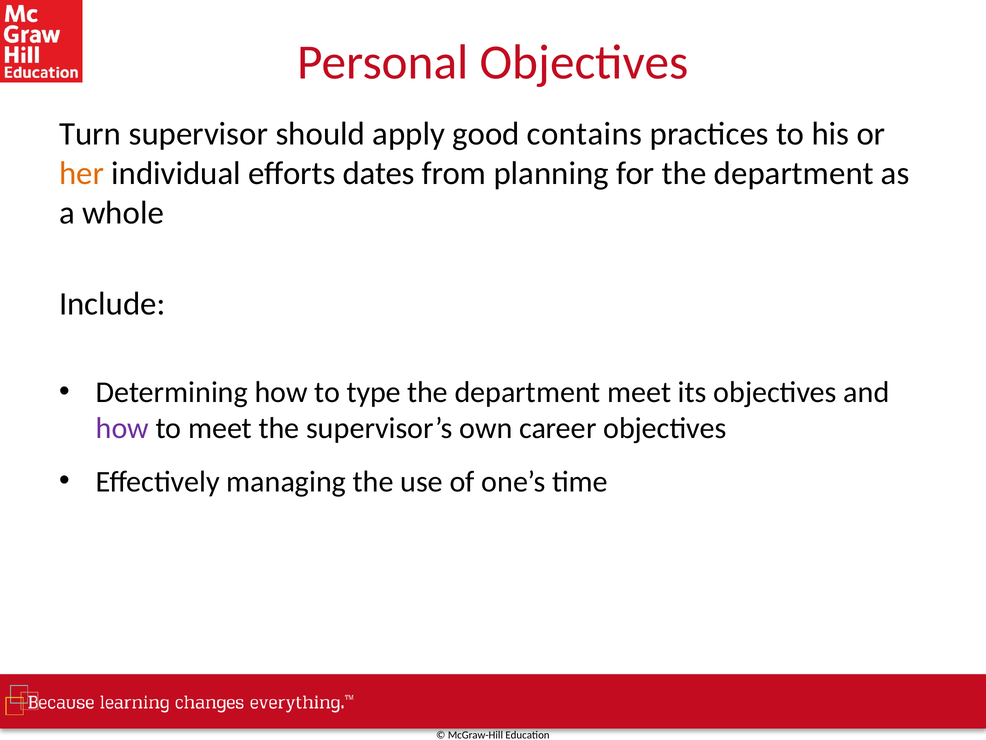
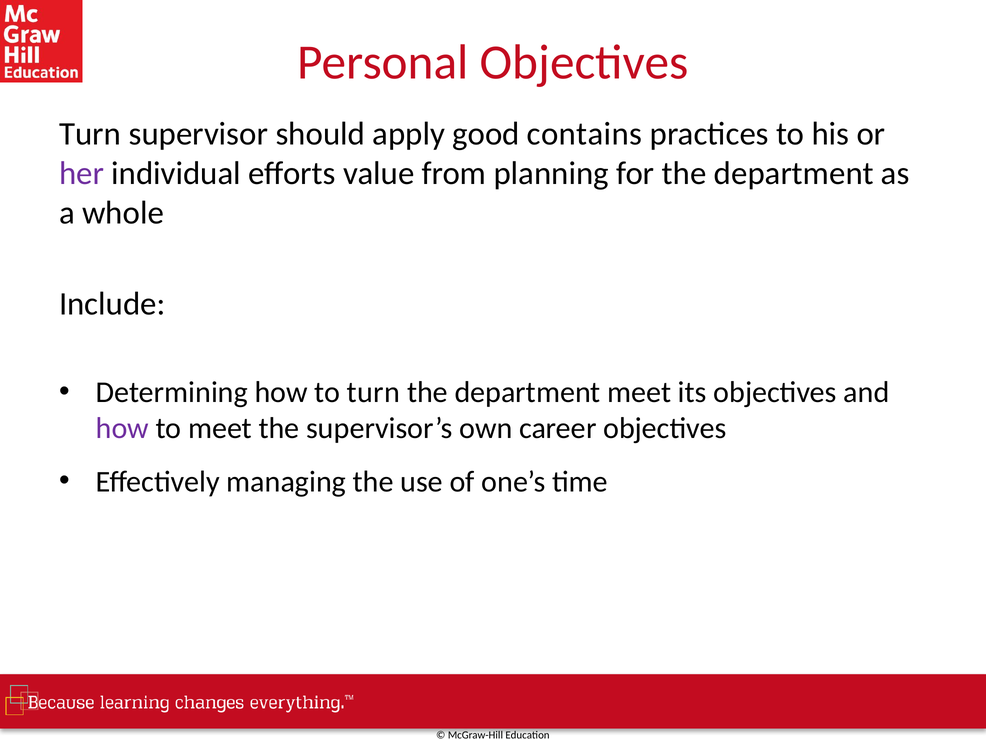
her colour: orange -> purple
dates: dates -> value
to type: type -> turn
